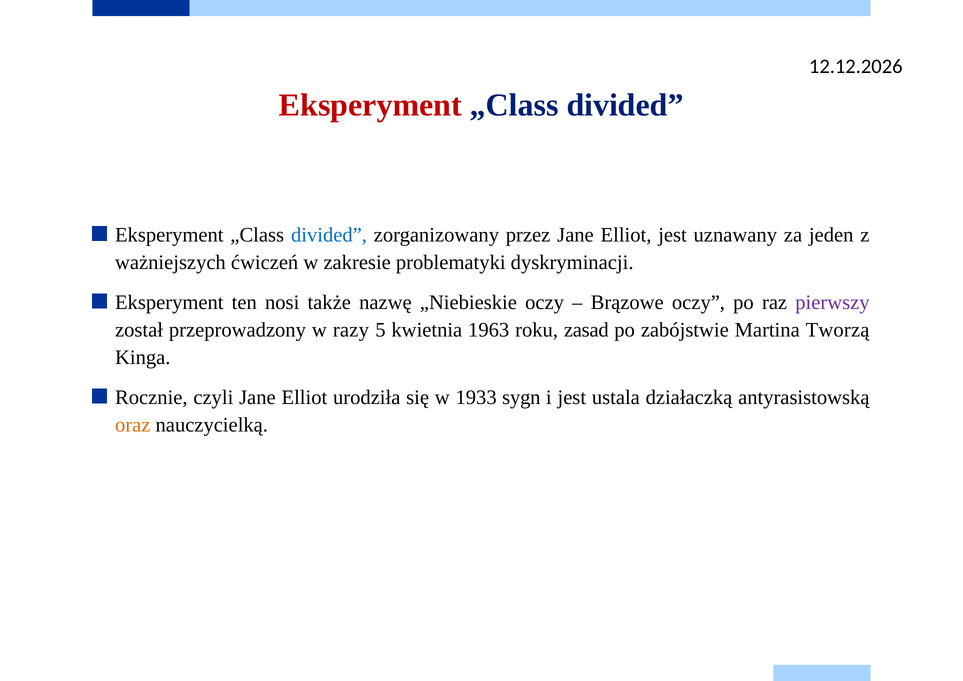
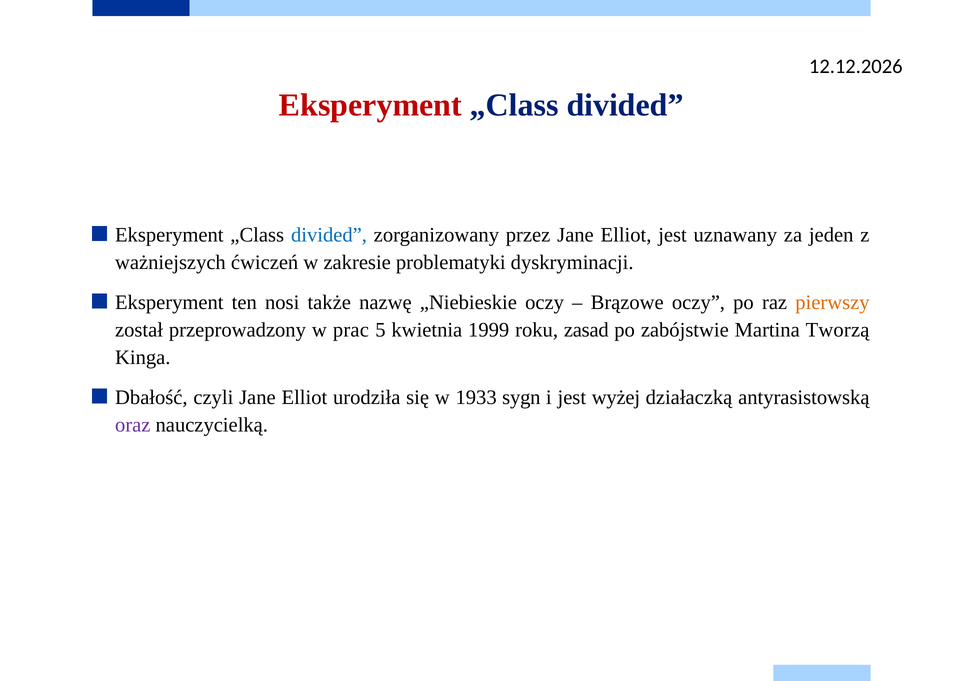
pierwszy colour: purple -> orange
razy: razy -> prac
1963: 1963 -> 1999
Rocznie: Rocznie -> Dbałość
ustala: ustala -> wyżej
oraz colour: orange -> purple
